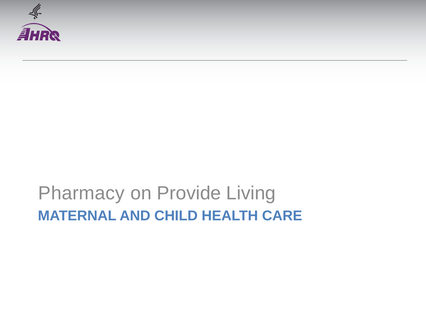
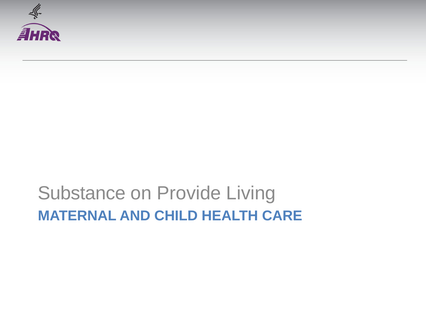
Pharmacy: Pharmacy -> Substance
